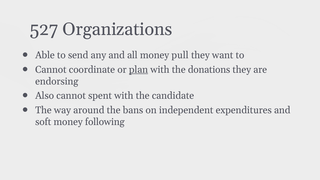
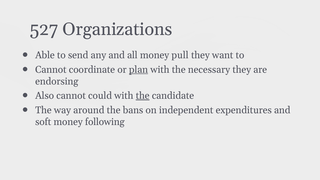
donations: donations -> necessary
spent: spent -> could
the at (143, 96) underline: none -> present
